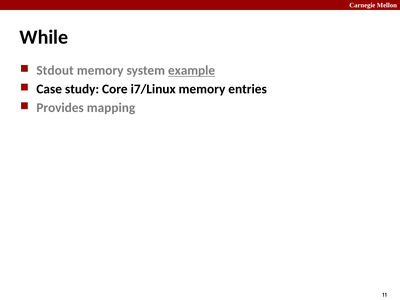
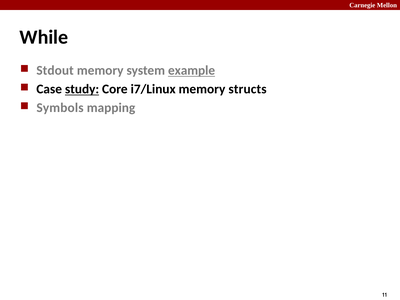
study underline: none -> present
entries: entries -> structs
Provides: Provides -> Symbols
